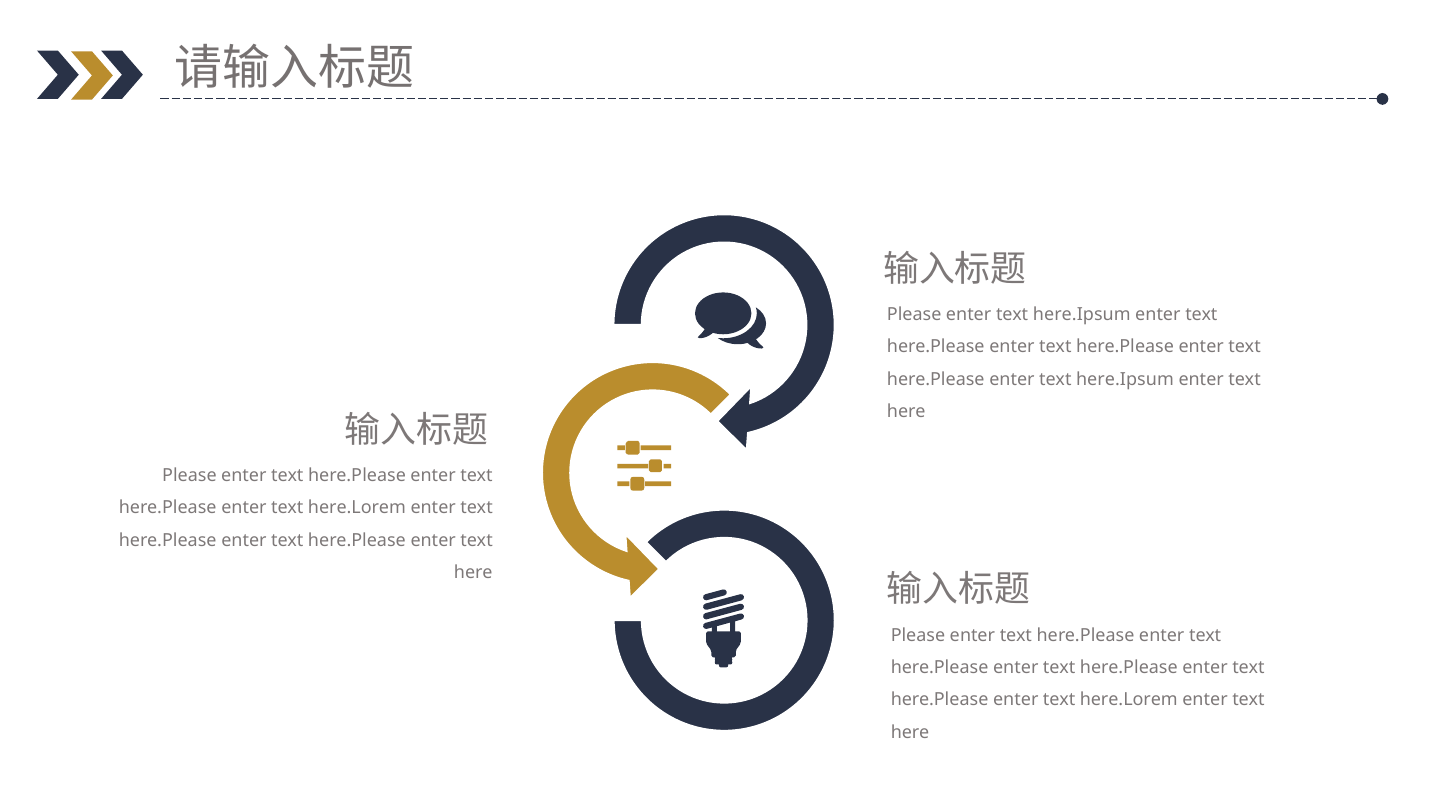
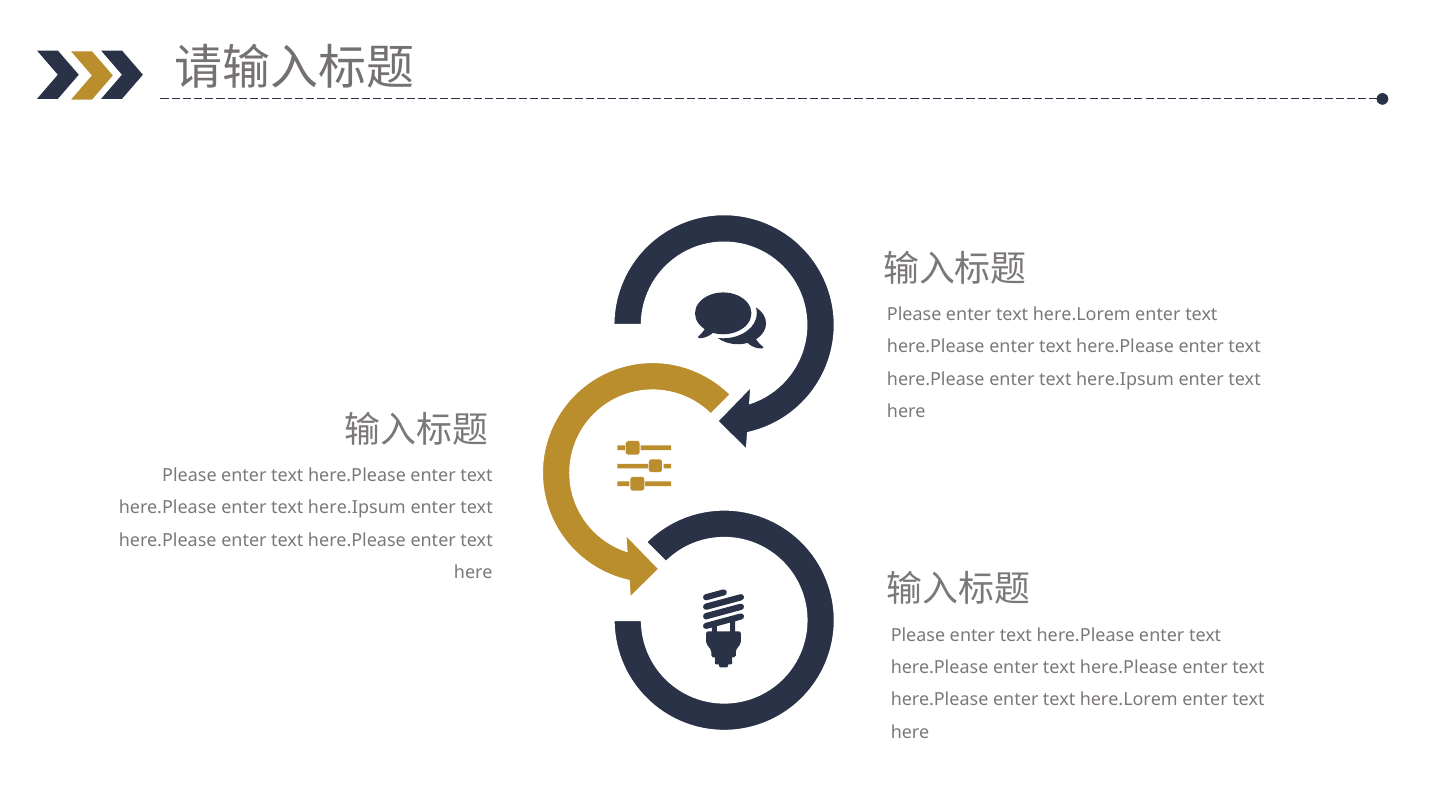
Please enter text here.Ipsum: here.Ipsum -> here.Lorem
here.Lorem at (357, 508): here.Lorem -> here.Ipsum
